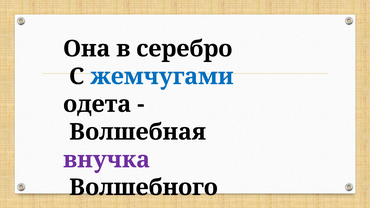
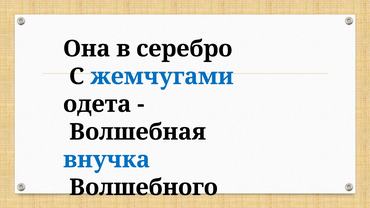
внучка colour: purple -> blue
